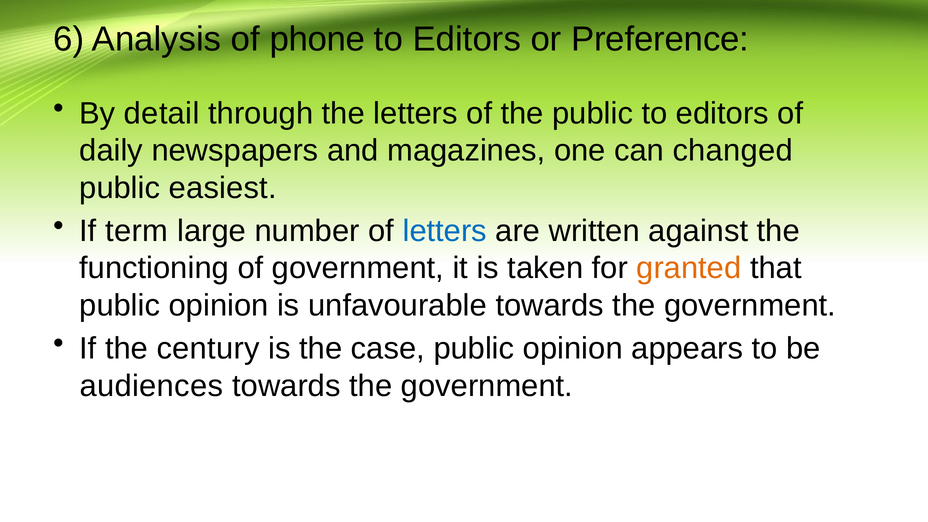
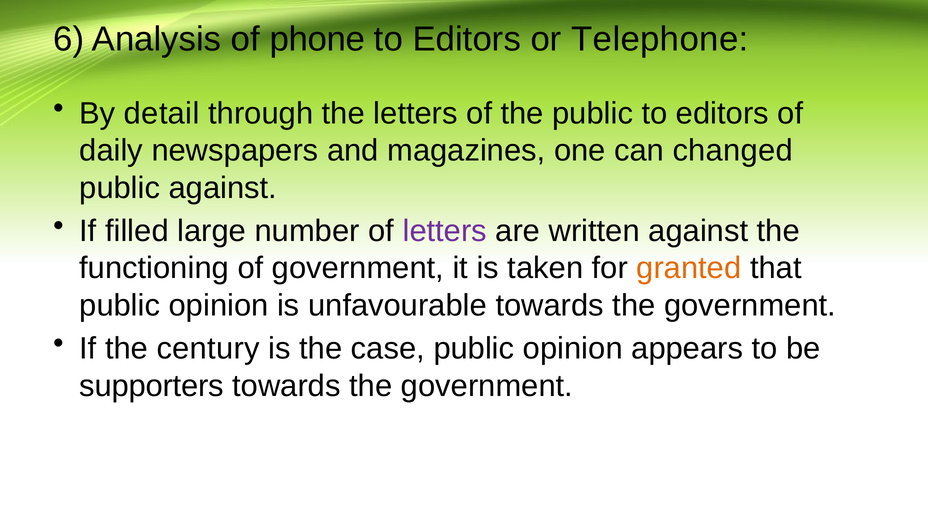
Preference: Preference -> Telephone
public easiest: easiest -> against
term: term -> filled
letters at (445, 231) colour: blue -> purple
audiences: audiences -> supporters
